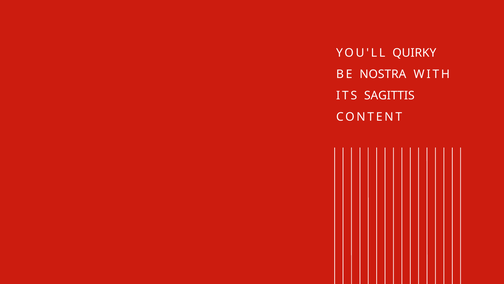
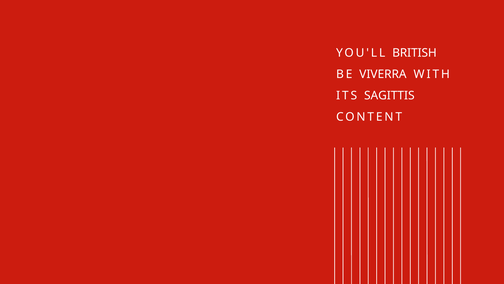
QUIRKY: QUIRKY -> BRITISH
NOSTRA: NOSTRA -> VIVERRA
